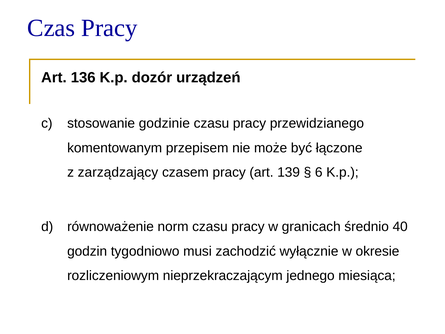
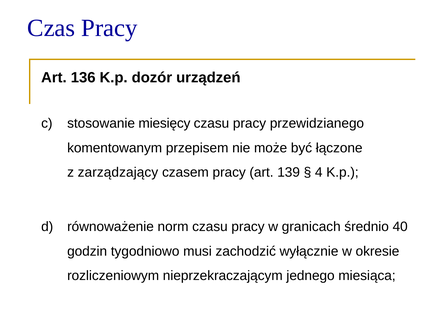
godzinie: godzinie -> miesięcy
6: 6 -> 4
